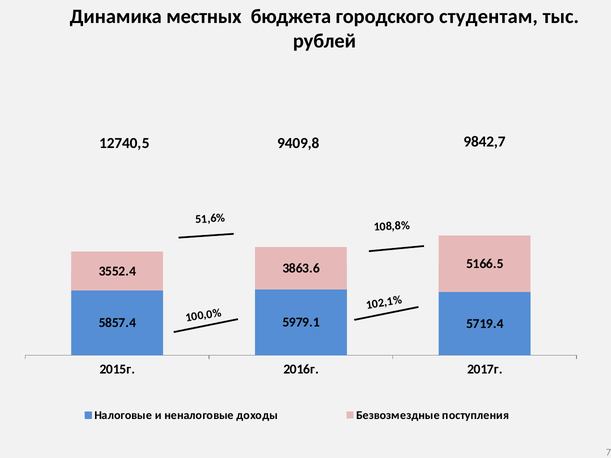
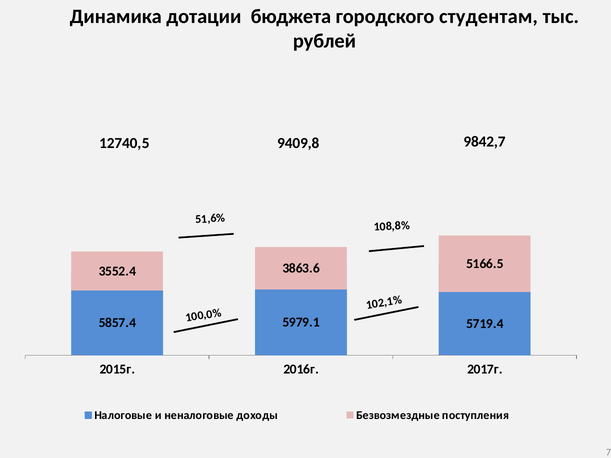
местных: местных -> дотации
